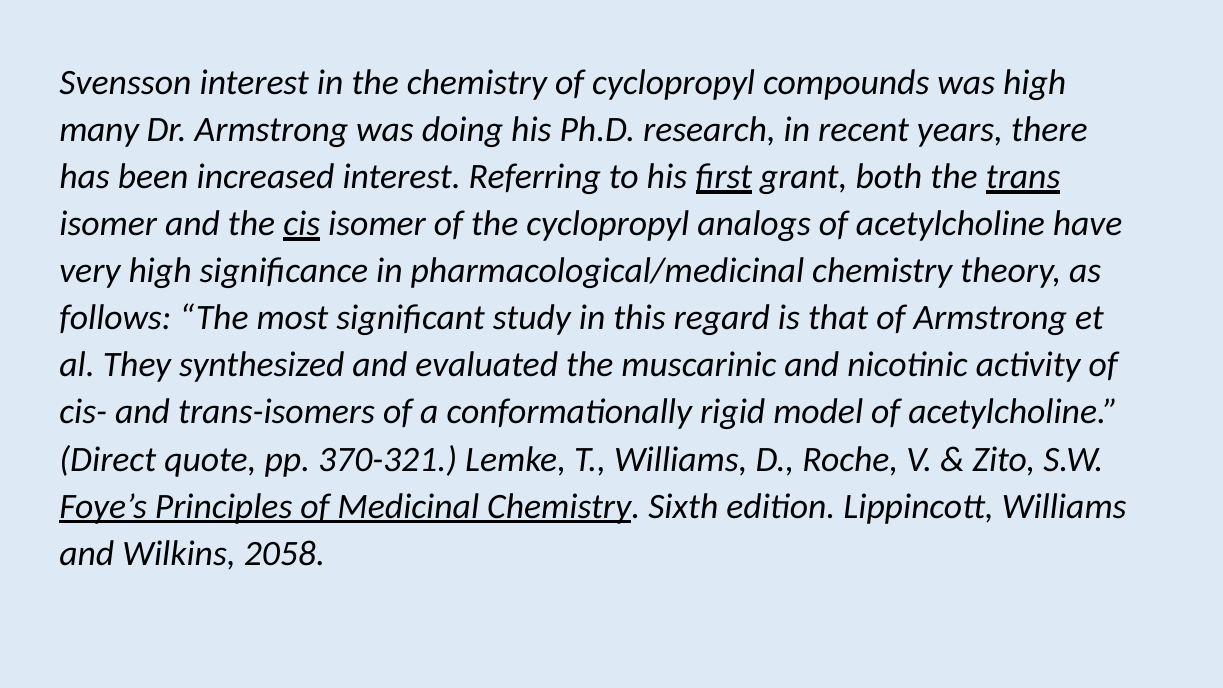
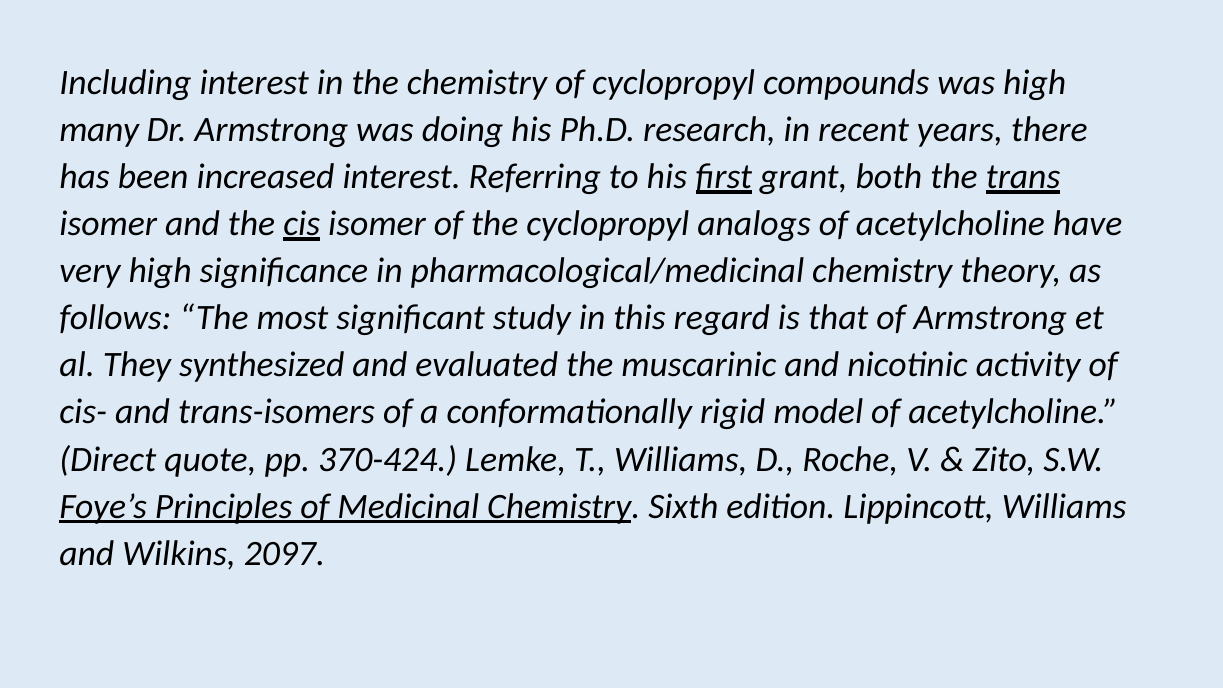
Svensson: Svensson -> Including
370-321: 370-321 -> 370-424
2058: 2058 -> 2097
